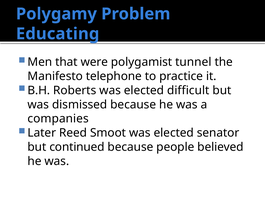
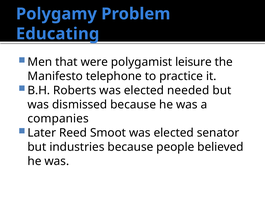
tunnel: tunnel -> leisure
difficult: difficult -> needed
continued: continued -> industries
